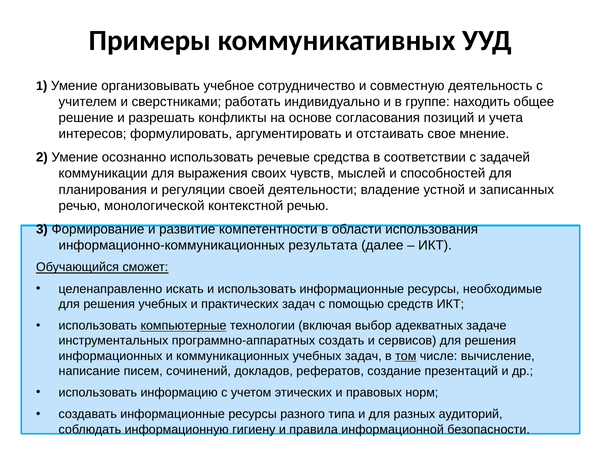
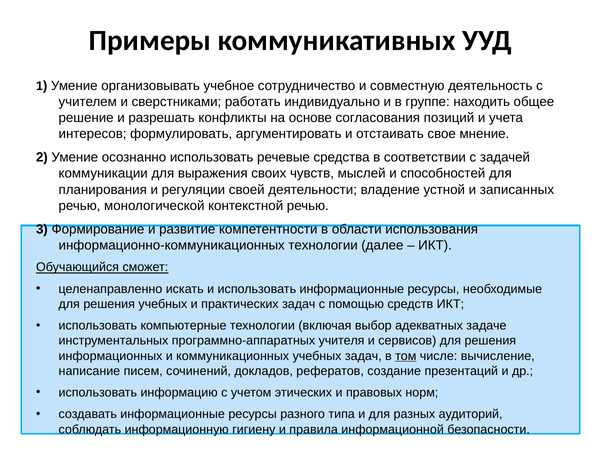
информационно-коммуникационных результата: результата -> технологии
компьютерные underline: present -> none
создать: создать -> учителя
